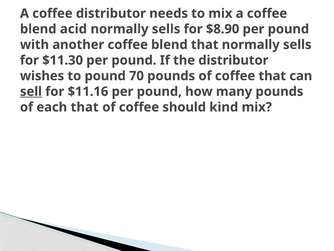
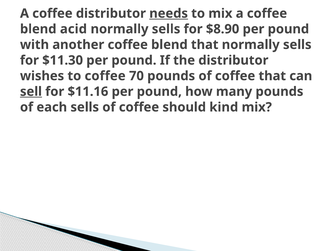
needs underline: none -> present
to pound: pound -> coffee
each that: that -> sells
